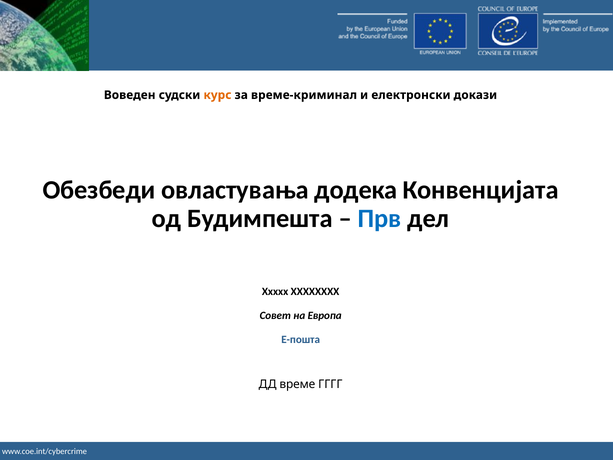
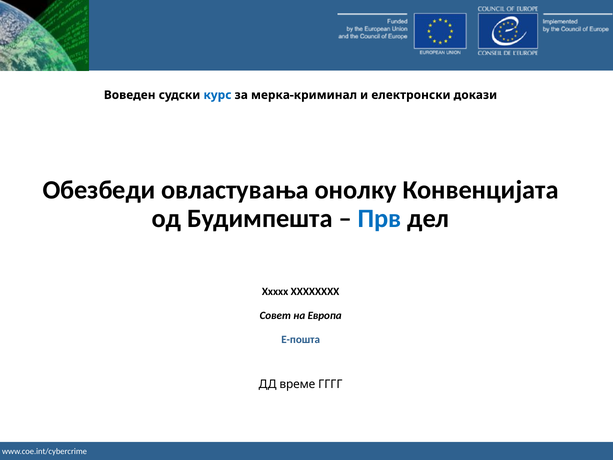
курс colour: orange -> blue
време-криминал: време-криминал -> мерка-криминал
додека: додека -> онолку
